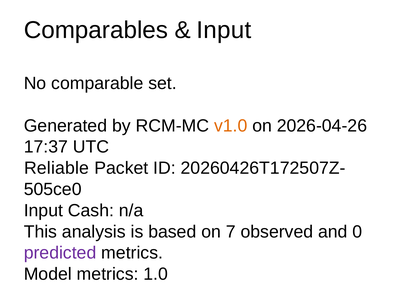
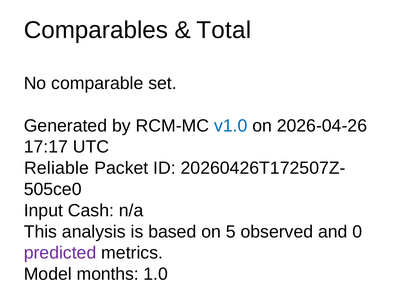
Input at (224, 30): Input -> Total
v1.0 colour: orange -> blue
17:37: 17:37 -> 17:17
7: 7 -> 5
Model metrics: metrics -> months
